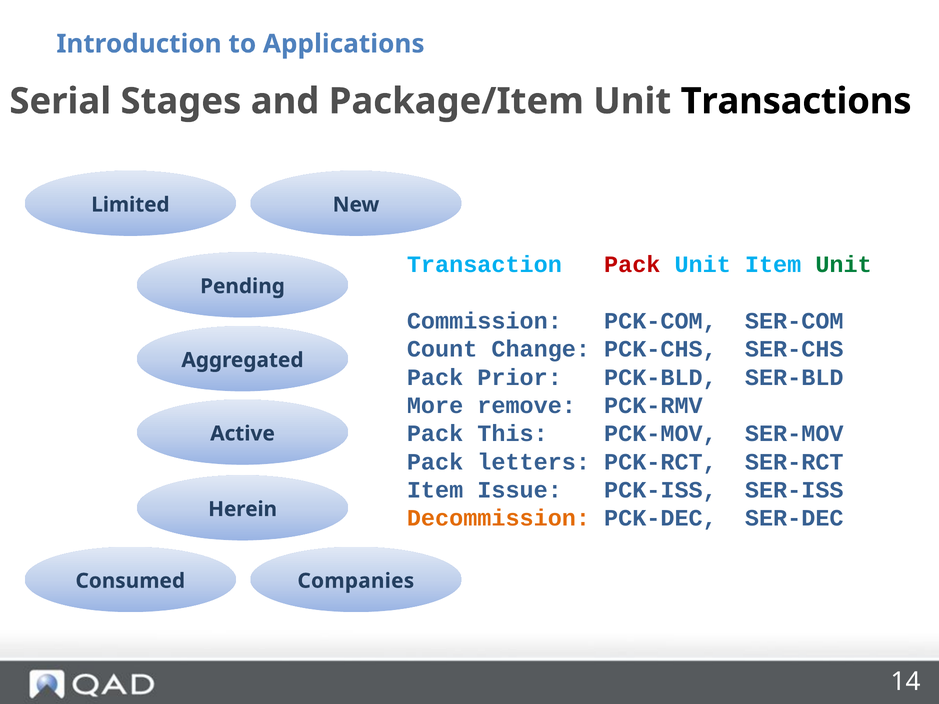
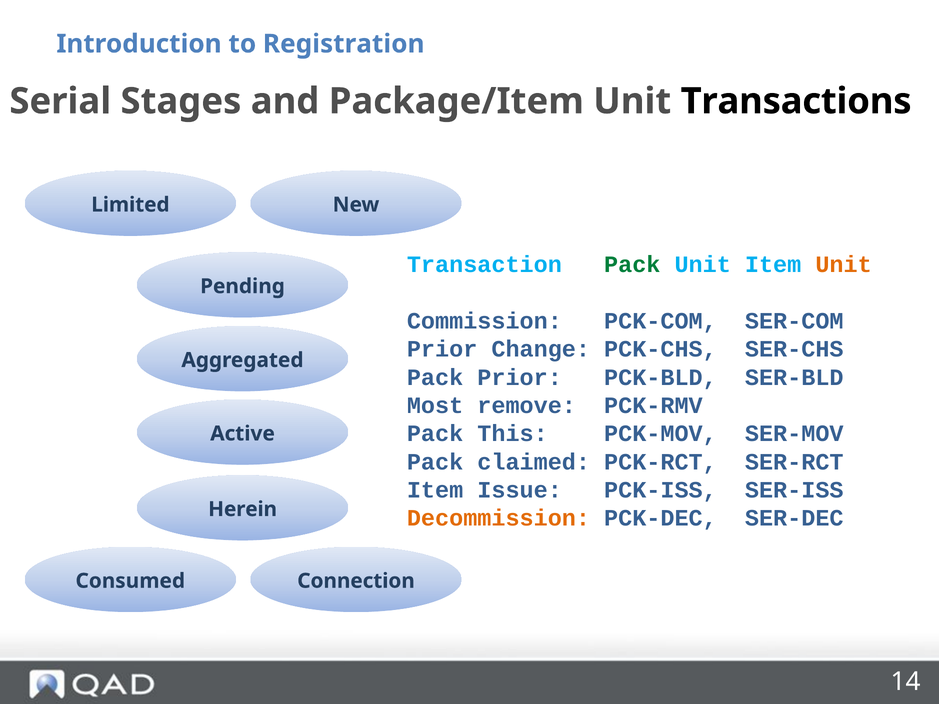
Applications: Applications -> Registration
Pack at (632, 265) colour: red -> green
Unit at (844, 265) colour: green -> orange
Count at (442, 349): Count -> Prior
More: More -> Most
letters: letters -> claimed
Companies: Companies -> Connection
